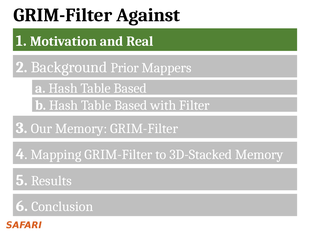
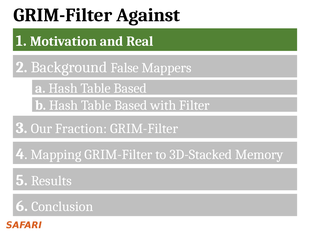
Prior: Prior -> False
Our Memory: Memory -> Fraction
